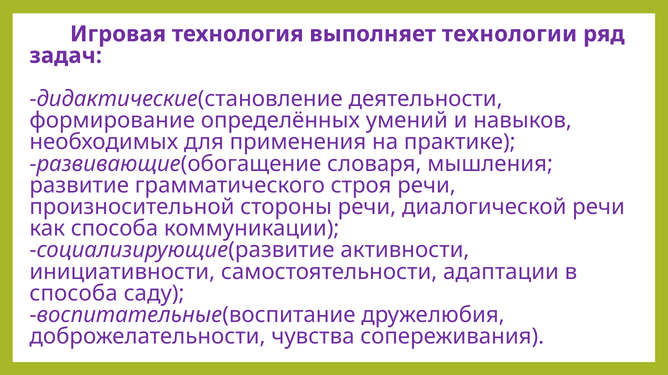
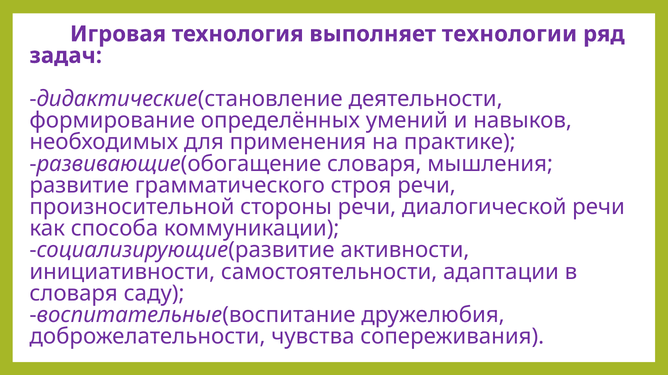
способа at (74, 294): способа -> словаря
